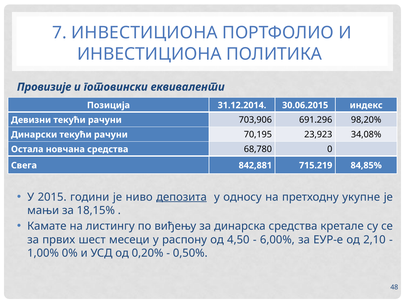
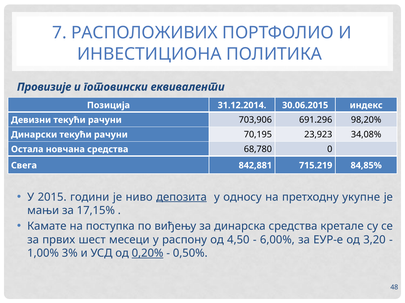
7 ИНВЕСТИЦИОНА: ИНВЕСТИЦИОНА -> РАСПОЛОЖИВИХ
18,15%: 18,15% -> 17,15%
листингу: листингу -> поступка
2,10: 2,10 -> 3,20
0%: 0% -> 3%
0,20% underline: none -> present
